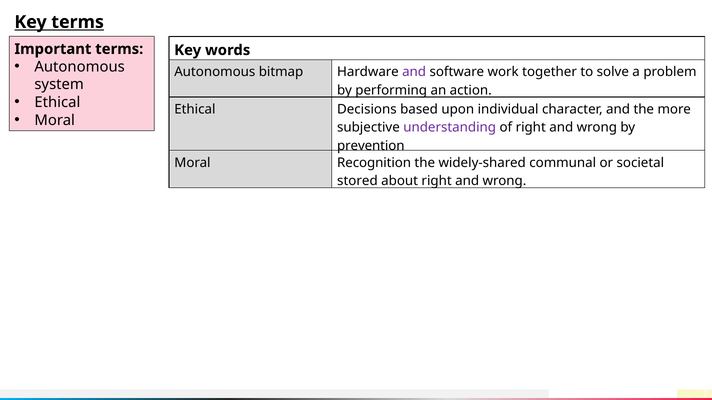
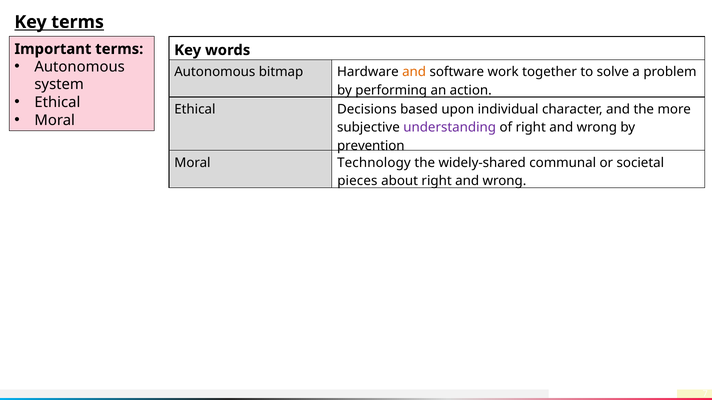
and at (414, 72) colour: purple -> orange
Recognition: Recognition -> Technology
stored: stored -> pieces
